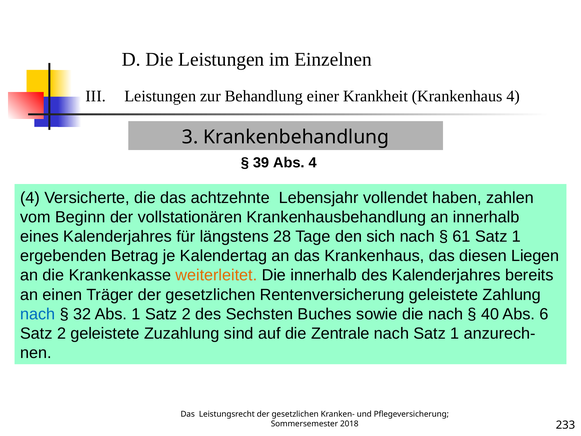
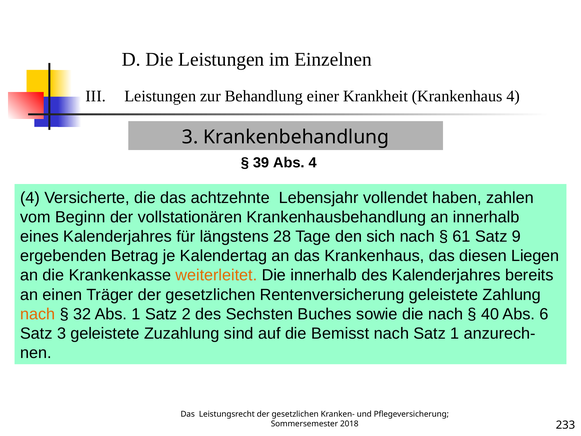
61 Satz 1: 1 -> 9
nach at (38, 314) colour: blue -> orange
2 at (61, 333): 2 -> 3
Zentrale: Zentrale -> Bemisst
